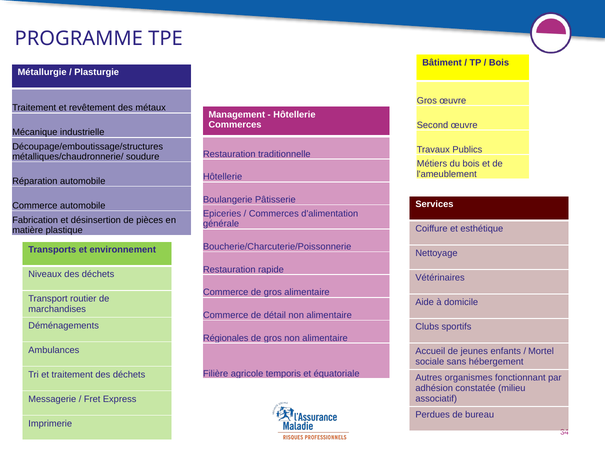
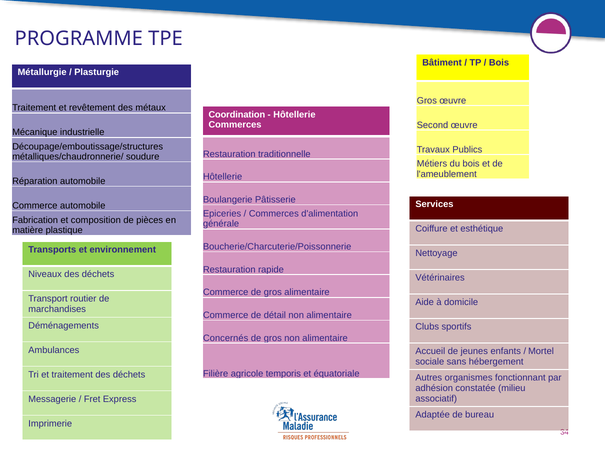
Management: Management -> Coordination
désinsertion: désinsertion -> composition
Régionales: Régionales -> Concernés
Perdues: Perdues -> Adaptée
